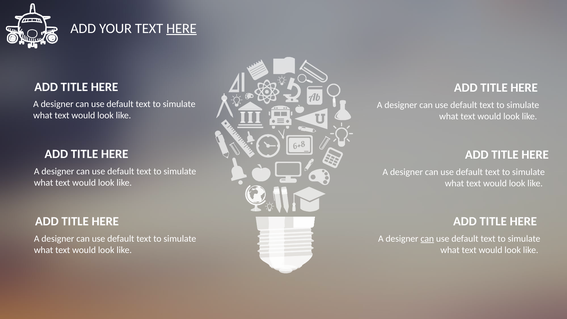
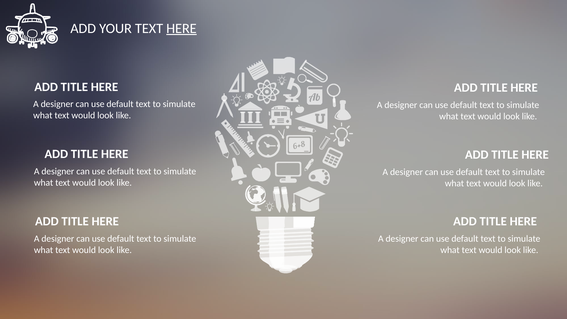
can at (427, 239) underline: present -> none
